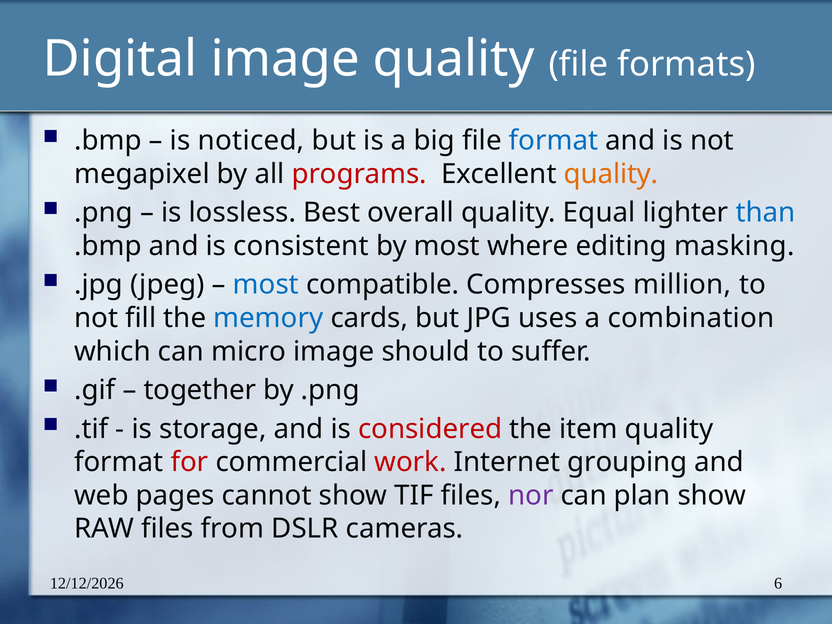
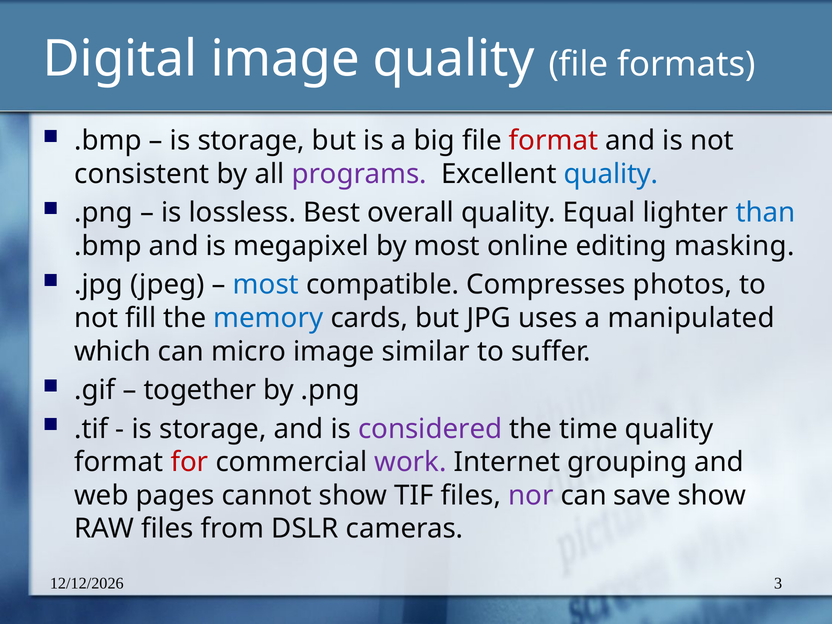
noticed at (251, 141): noticed -> storage
format at (554, 141) colour: blue -> red
megapixel: megapixel -> consistent
programs colour: red -> purple
quality at (611, 174) colour: orange -> blue
consistent: consistent -> megapixel
where: where -> online
million: million -> photos
combination: combination -> manipulated
should: should -> similar
considered colour: red -> purple
item: item -> time
work colour: red -> purple
plan: plan -> save
6: 6 -> 3
